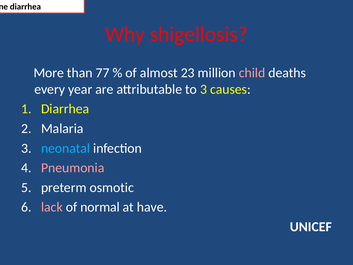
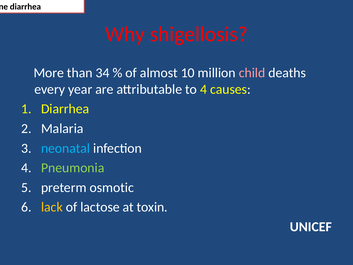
77: 77 -> 34
23: 23 -> 10
to 3: 3 -> 4
Pneumonia colour: pink -> light green
lack colour: pink -> yellow
normal: normal -> lactose
have: have -> toxin
